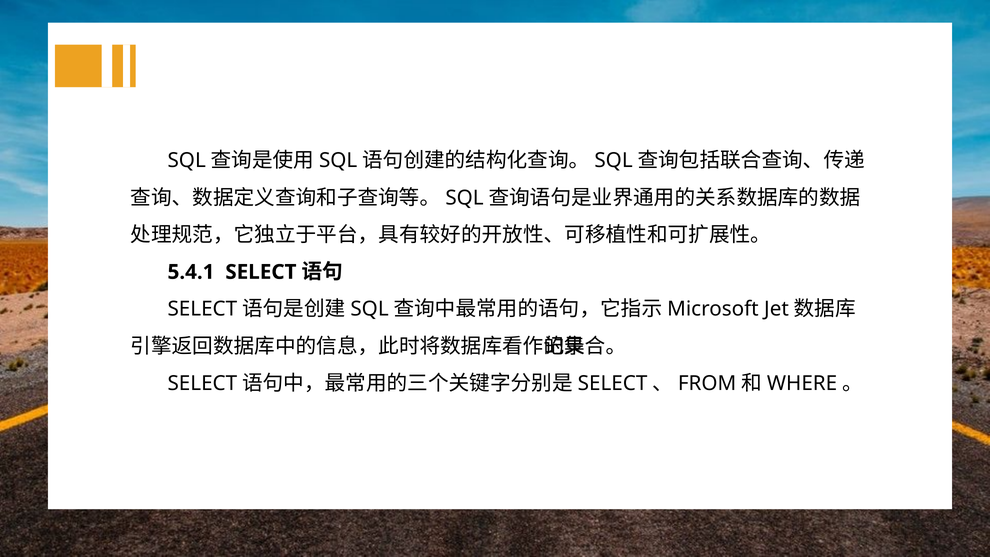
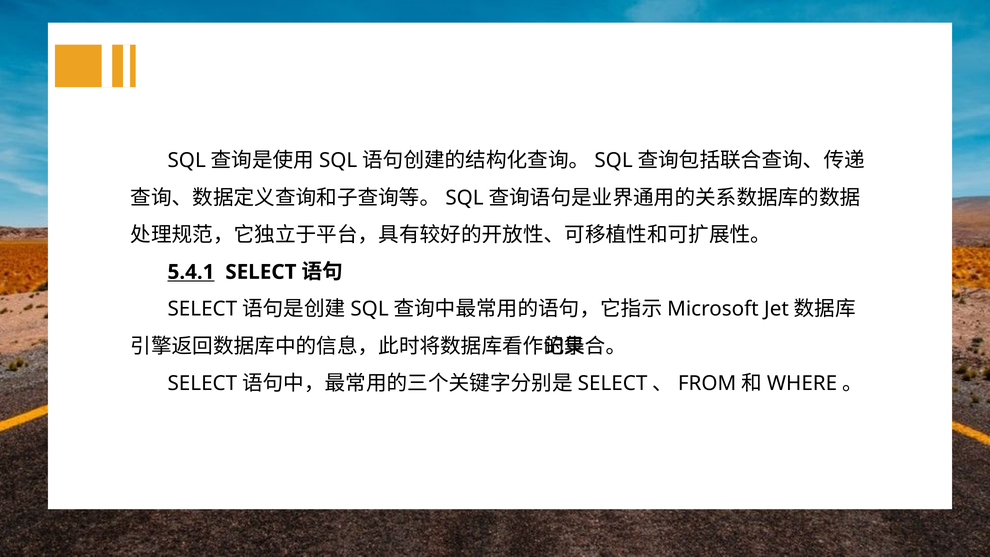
5.4.1 underline: none -> present
